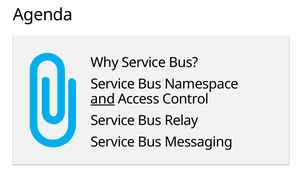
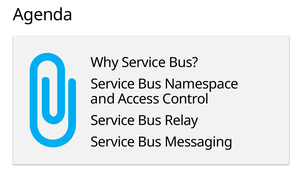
and underline: present -> none
